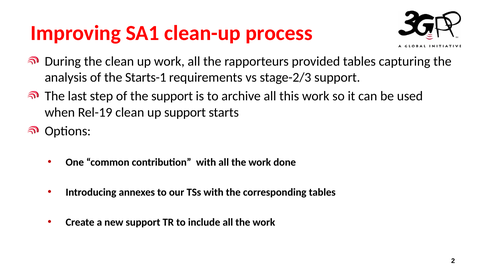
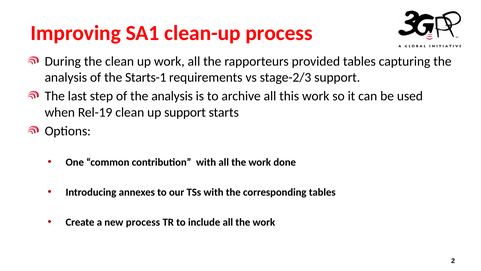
of the support: support -> analysis
new support: support -> process
